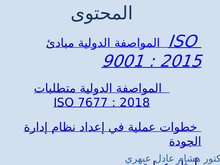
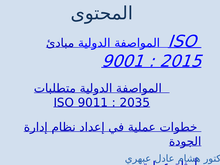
7677: 7677 -> 9011
2018: 2018 -> 2035
